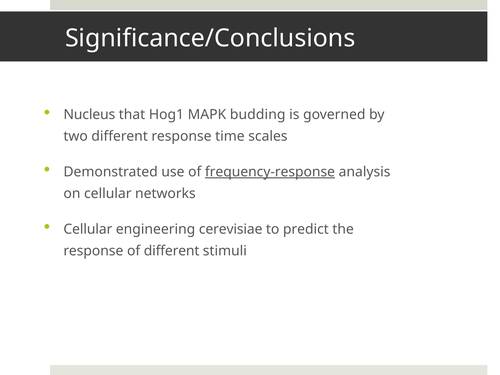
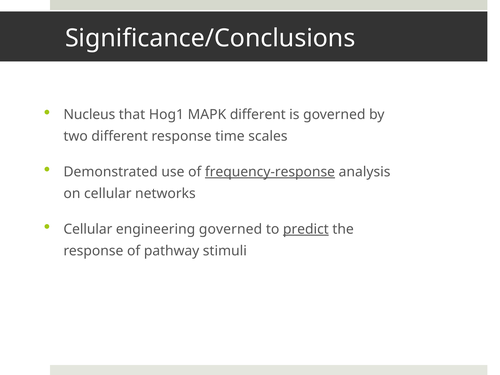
MAPK budding: budding -> different
engineering cerevisiae: cerevisiae -> governed
predict underline: none -> present
of different: different -> pathway
